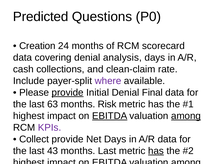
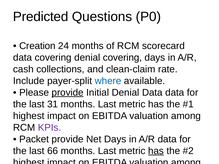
denial analysis: analysis -> covering
where colour: purple -> blue
Denial Final: Final -> Data
63: 63 -> 31
Risk at (107, 104): Risk -> Last
EBITDA at (110, 116) underline: present -> none
among at (186, 116) underline: present -> none
Collect at (34, 139): Collect -> Packet
43: 43 -> 66
